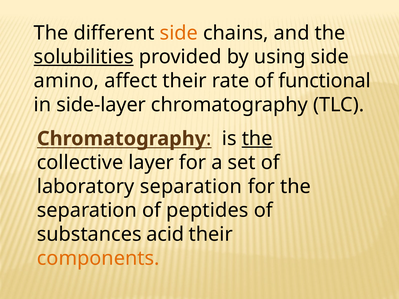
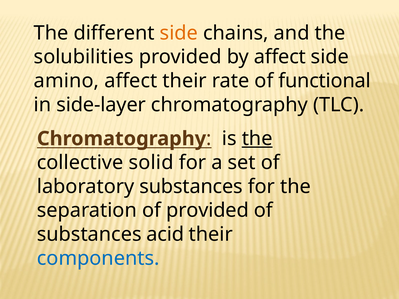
solubilities underline: present -> none
by using: using -> affect
layer: layer -> solid
laboratory separation: separation -> substances
of peptides: peptides -> provided
components colour: orange -> blue
